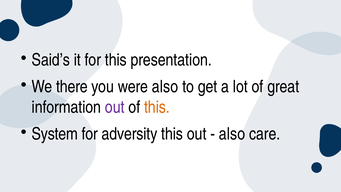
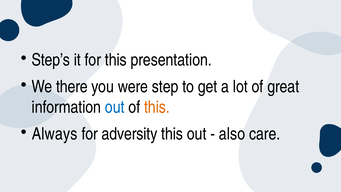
Said’s: Said’s -> Step’s
were also: also -> step
out at (115, 107) colour: purple -> blue
System: System -> Always
